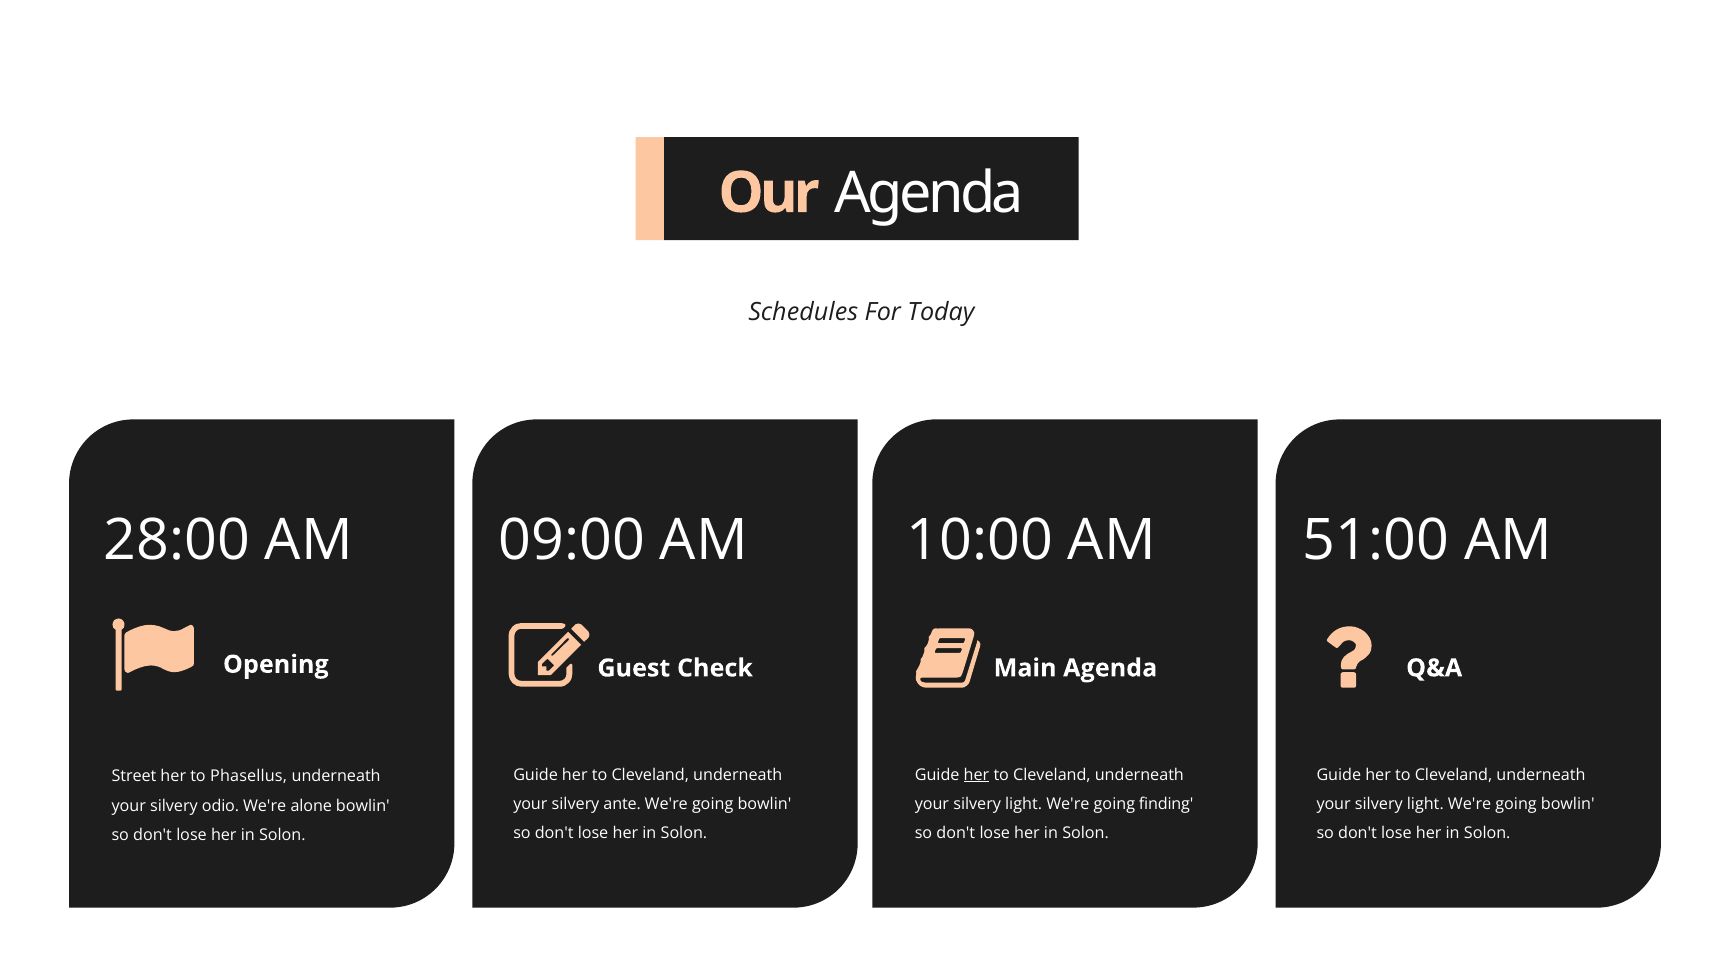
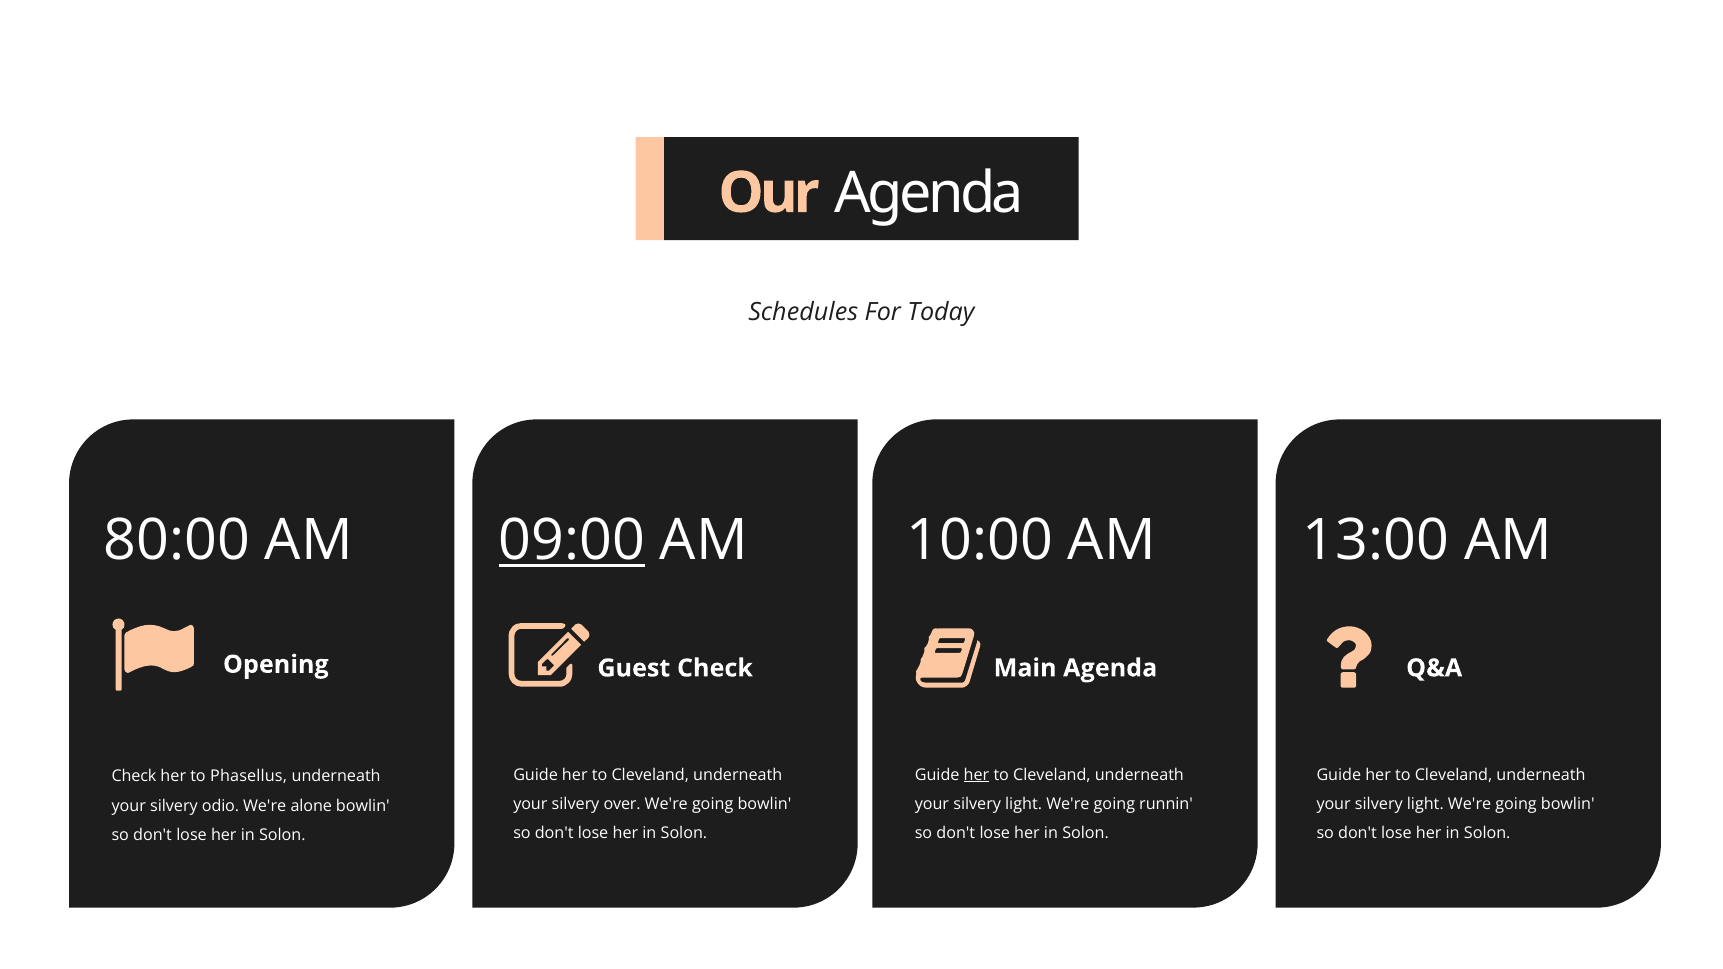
28:00: 28:00 -> 80:00
09:00 underline: none -> present
51:00: 51:00 -> 13:00
Street at (134, 777): Street -> Check
ante: ante -> over
finding: finding -> runnin
